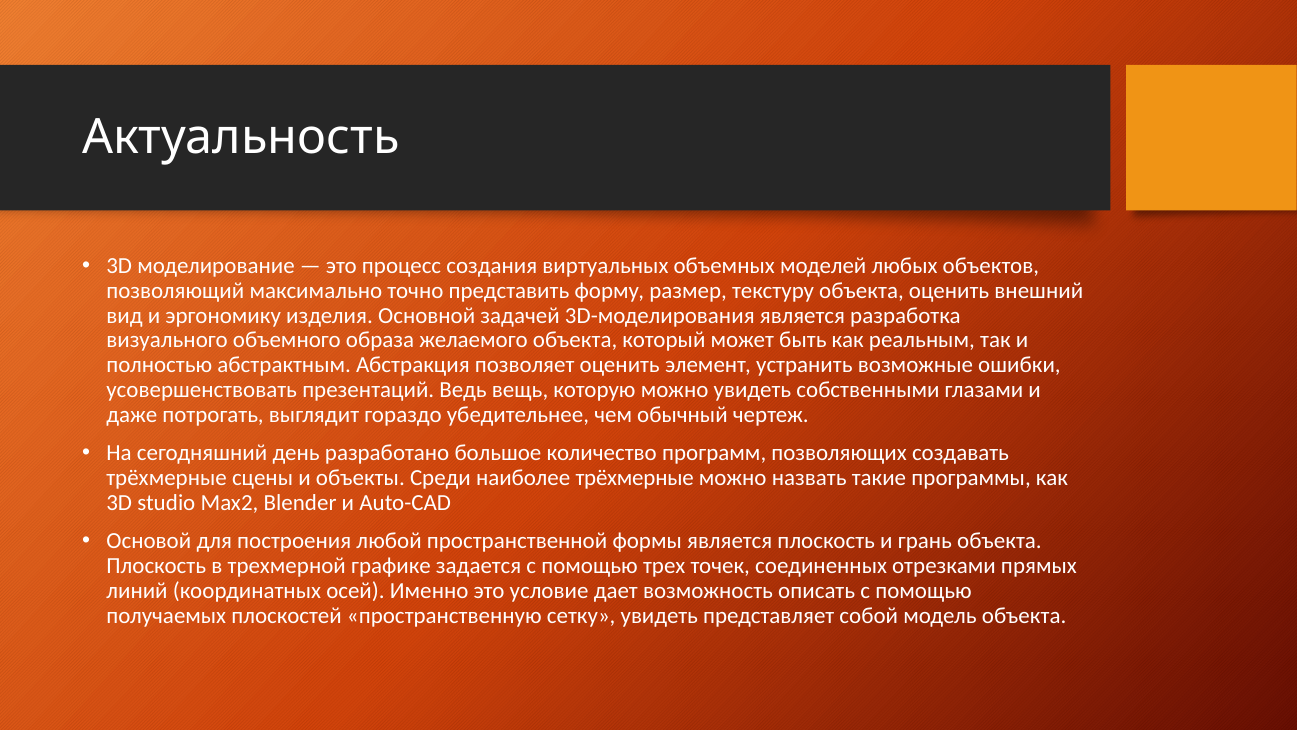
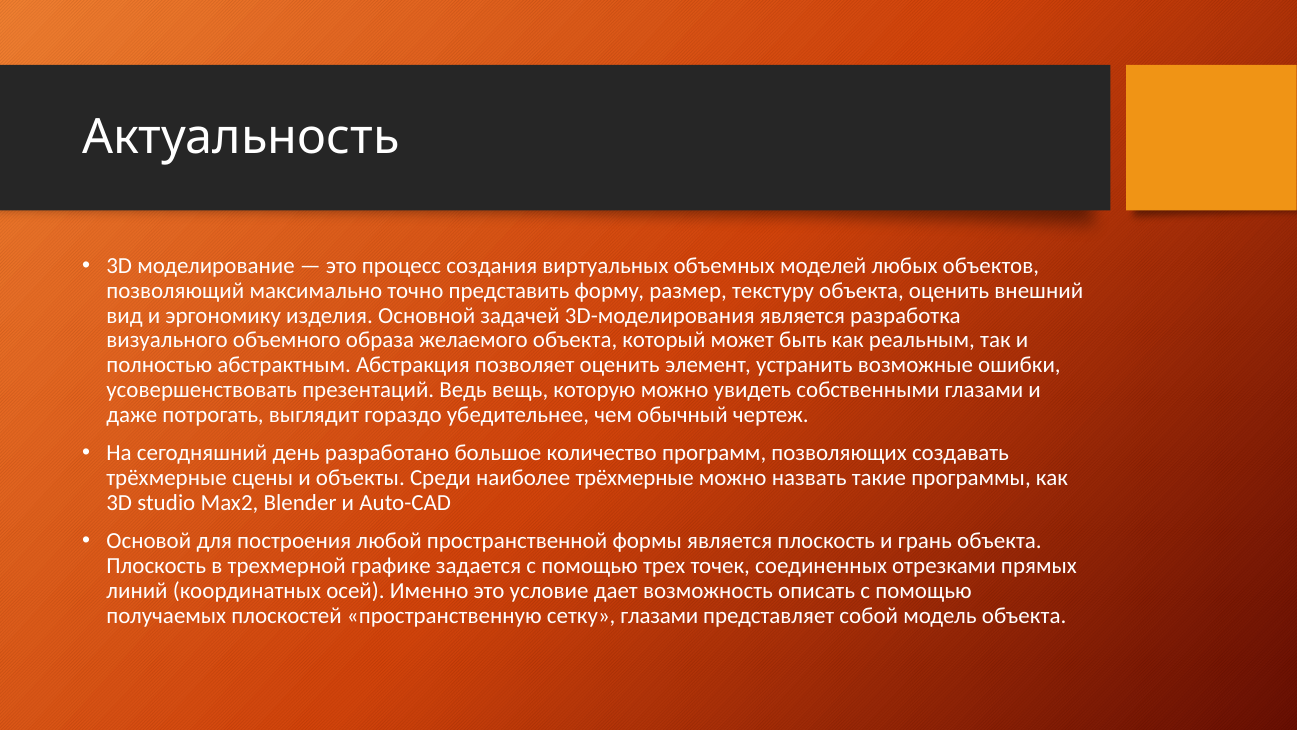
сетку увидеть: увидеть -> глазами
